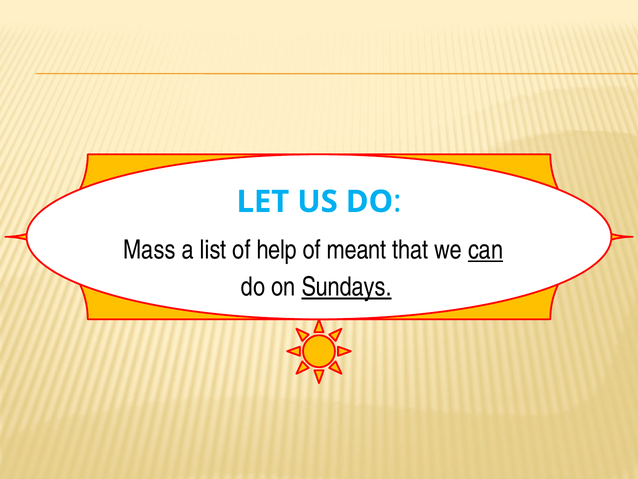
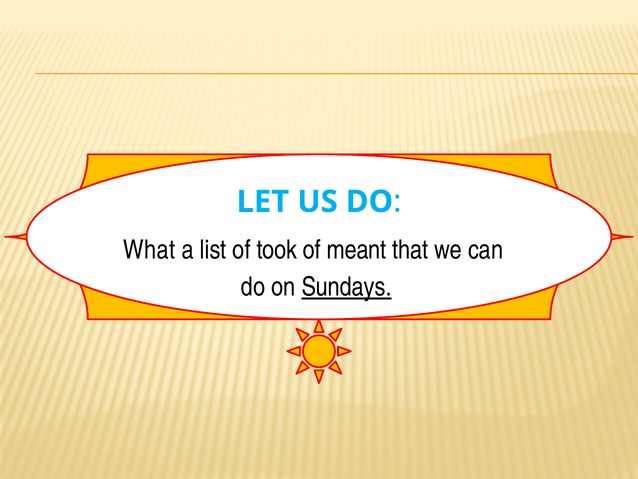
Mass: Mass -> What
help: help -> took
can underline: present -> none
